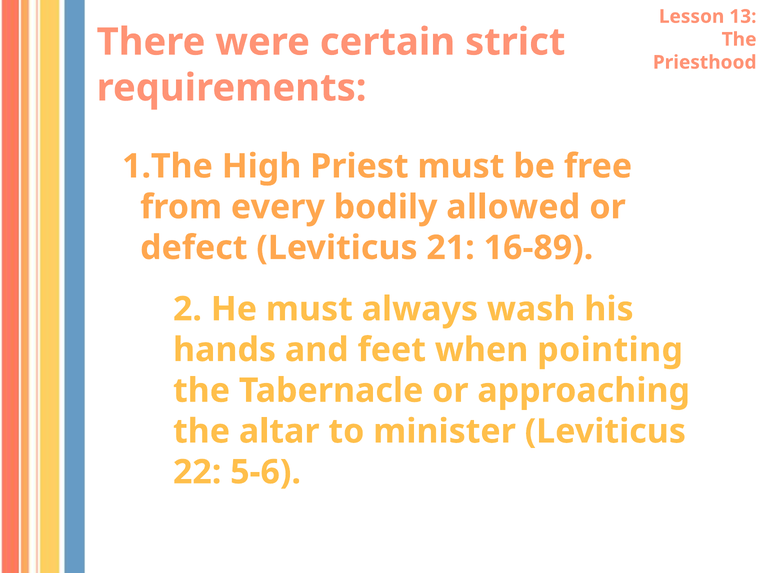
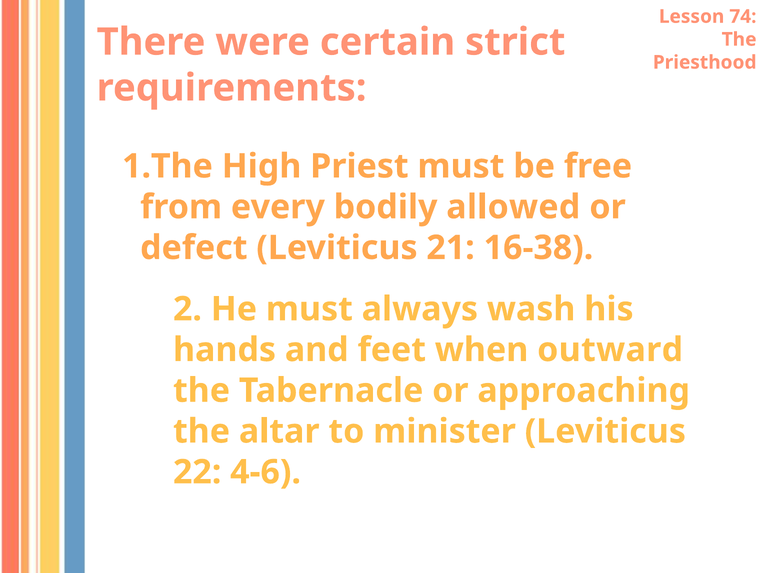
13: 13 -> 74
16-89: 16-89 -> 16-38
pointing: pointing -> outward
5-6: 5-6 -> 4-6
